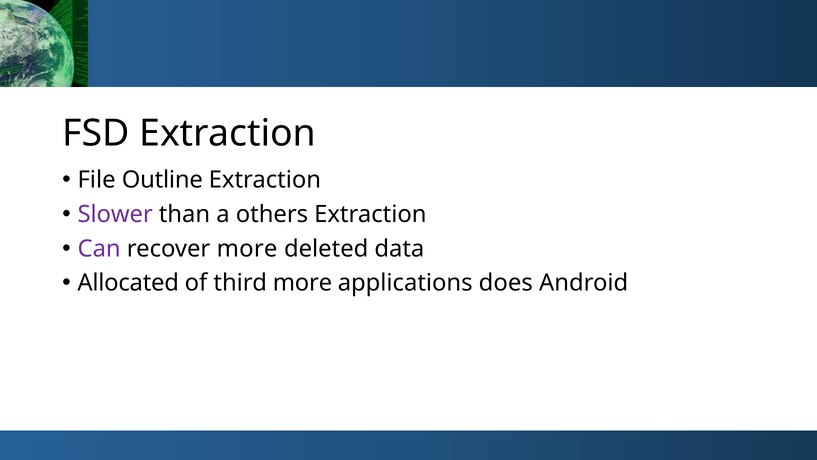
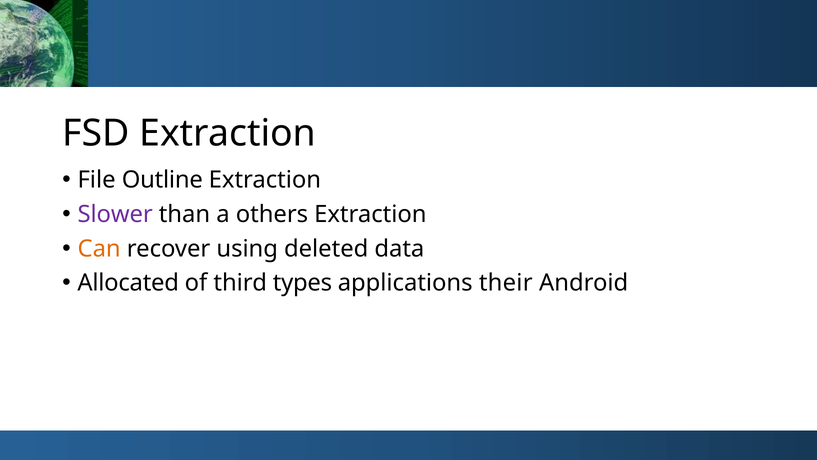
Can colour: purple -> orange
recover more: more -> using
third more: more -> types
does: does -> their
